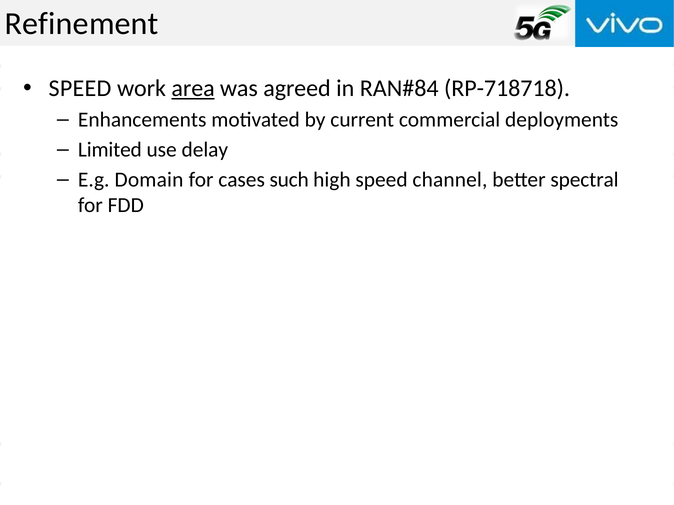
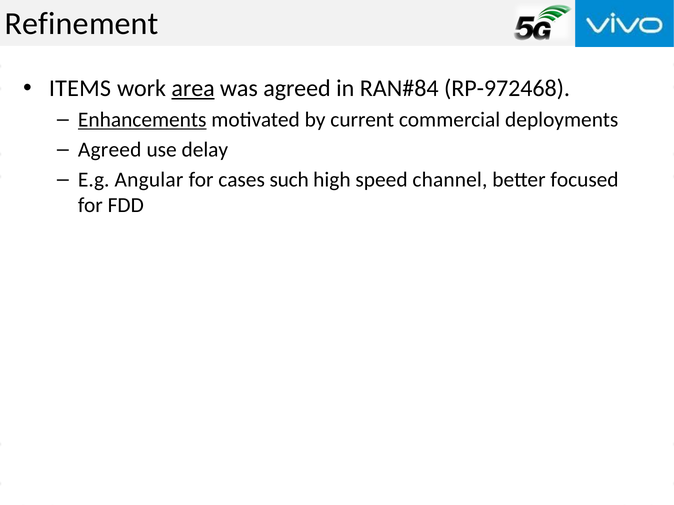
SPEED at (80, 88): SPEED -> ITEMS
RP-718718: RP-718718 -> RP-972468
Enhancements underline: none -> present
Limited at (110, 150): Limited -> Agreed
Domain: Domain -> Angular
spectral: spectral -> focused
